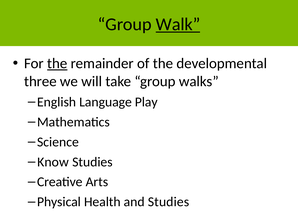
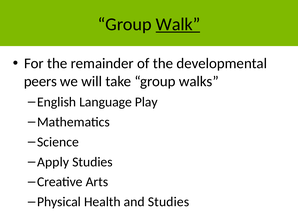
the at (57, 64) underline: present -> none
three: three -> peers
Know: Know -> Apply
